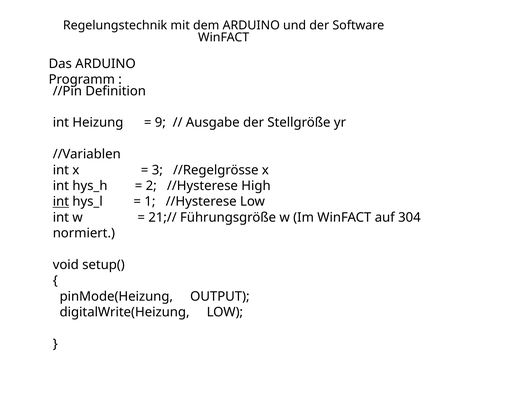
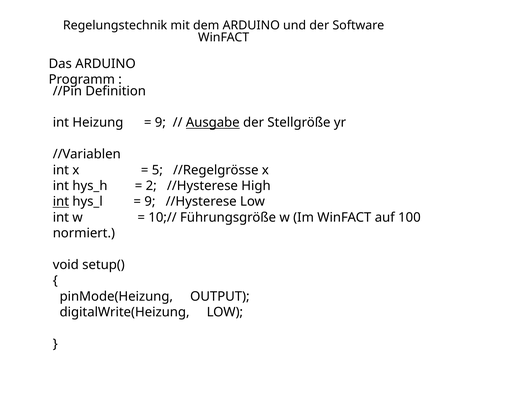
Ausgabe underline: none -> present
3: 3 -> 5
1 at (150, 201): 1 -> 9
21;//: 21;// -> 10;//
304: 304 -> 100
